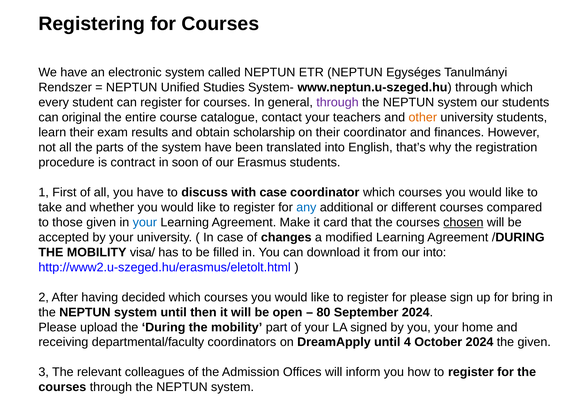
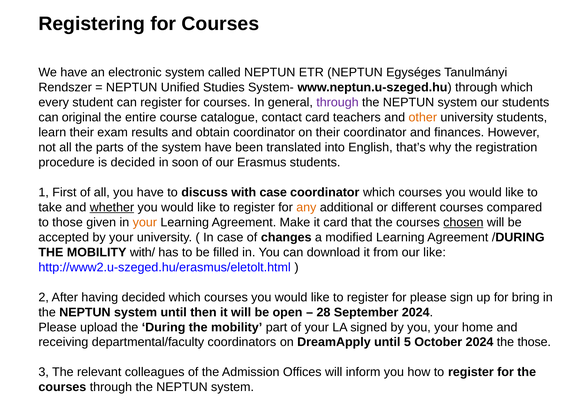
contact your: your -> card
obtain scholarship: scholarship -> coordinator
is contract: contract -> decided
whether underline: none -> present
any colour: blue -> orange
your at (145, 222) colour: blue -> orange
visa/: visa/ -> with/
our into: into -> like
80: 80 -> 28
4: 4 -> 5
the given: given -> those
